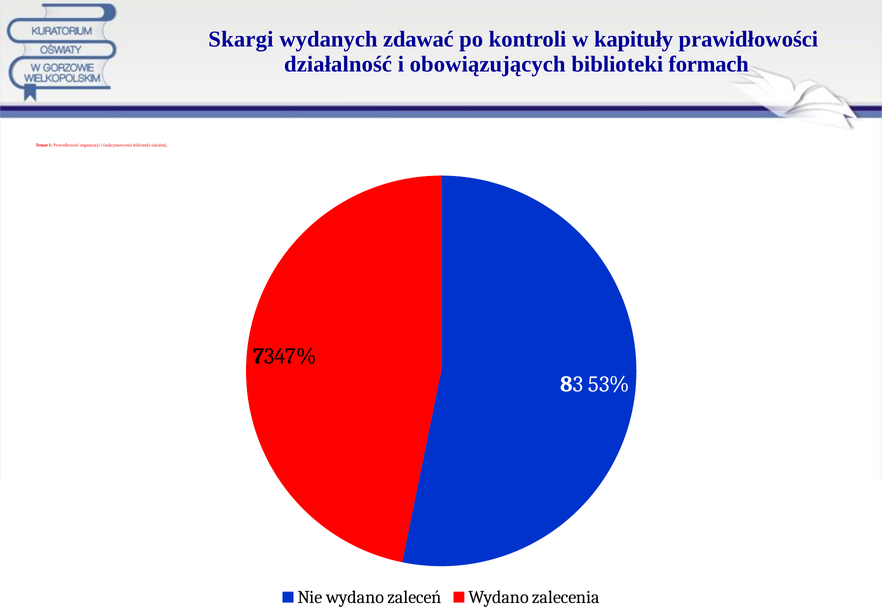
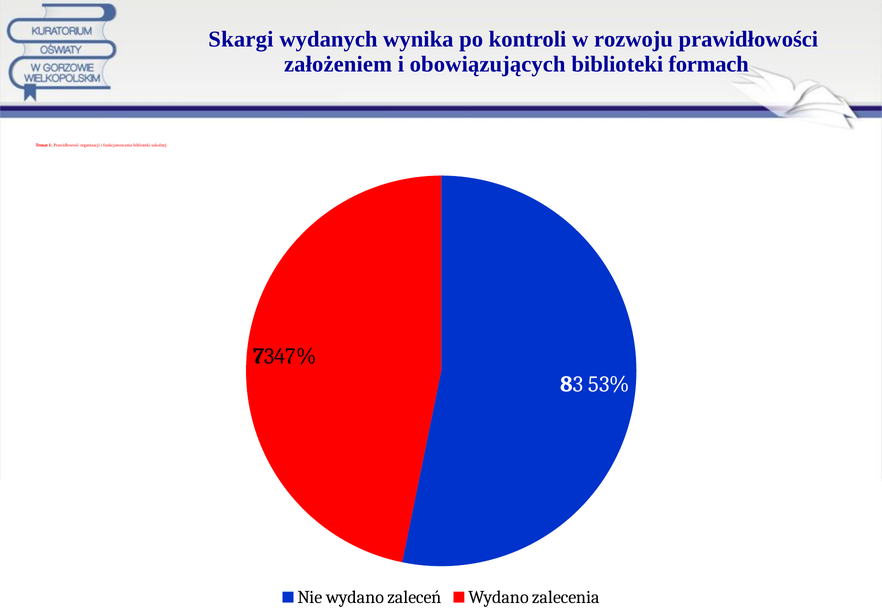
zdawać: zdawać -> wynika
kapituły: kapituły -> rozwoju
działalność: działalność -> założeniem
